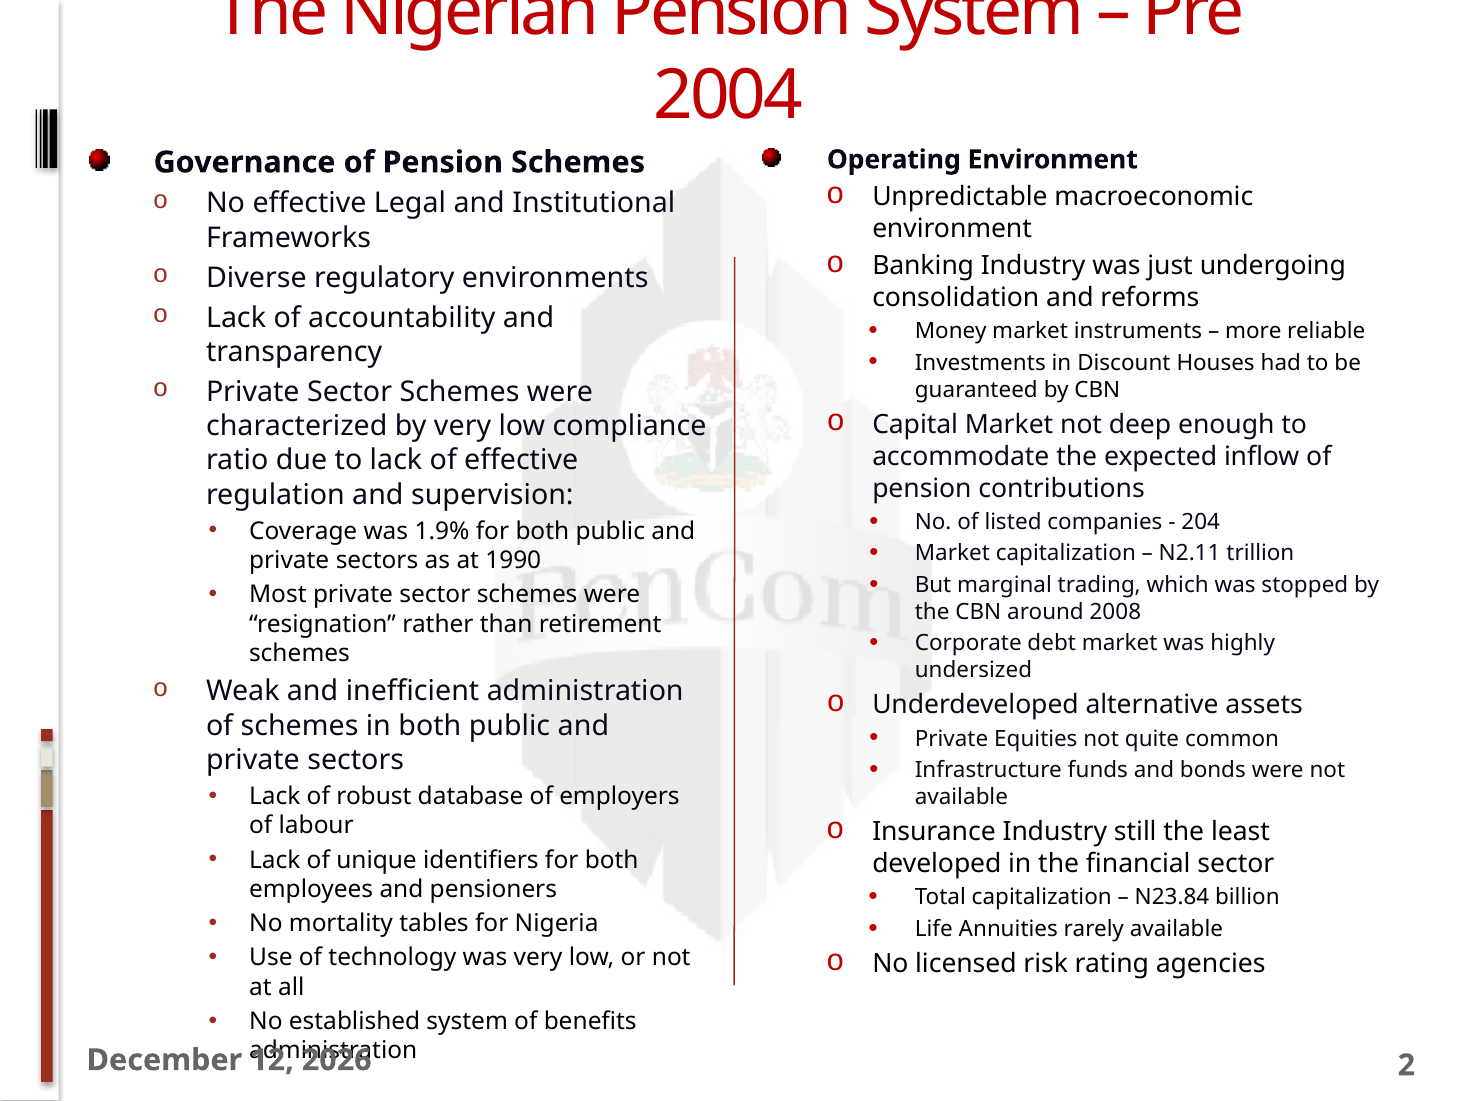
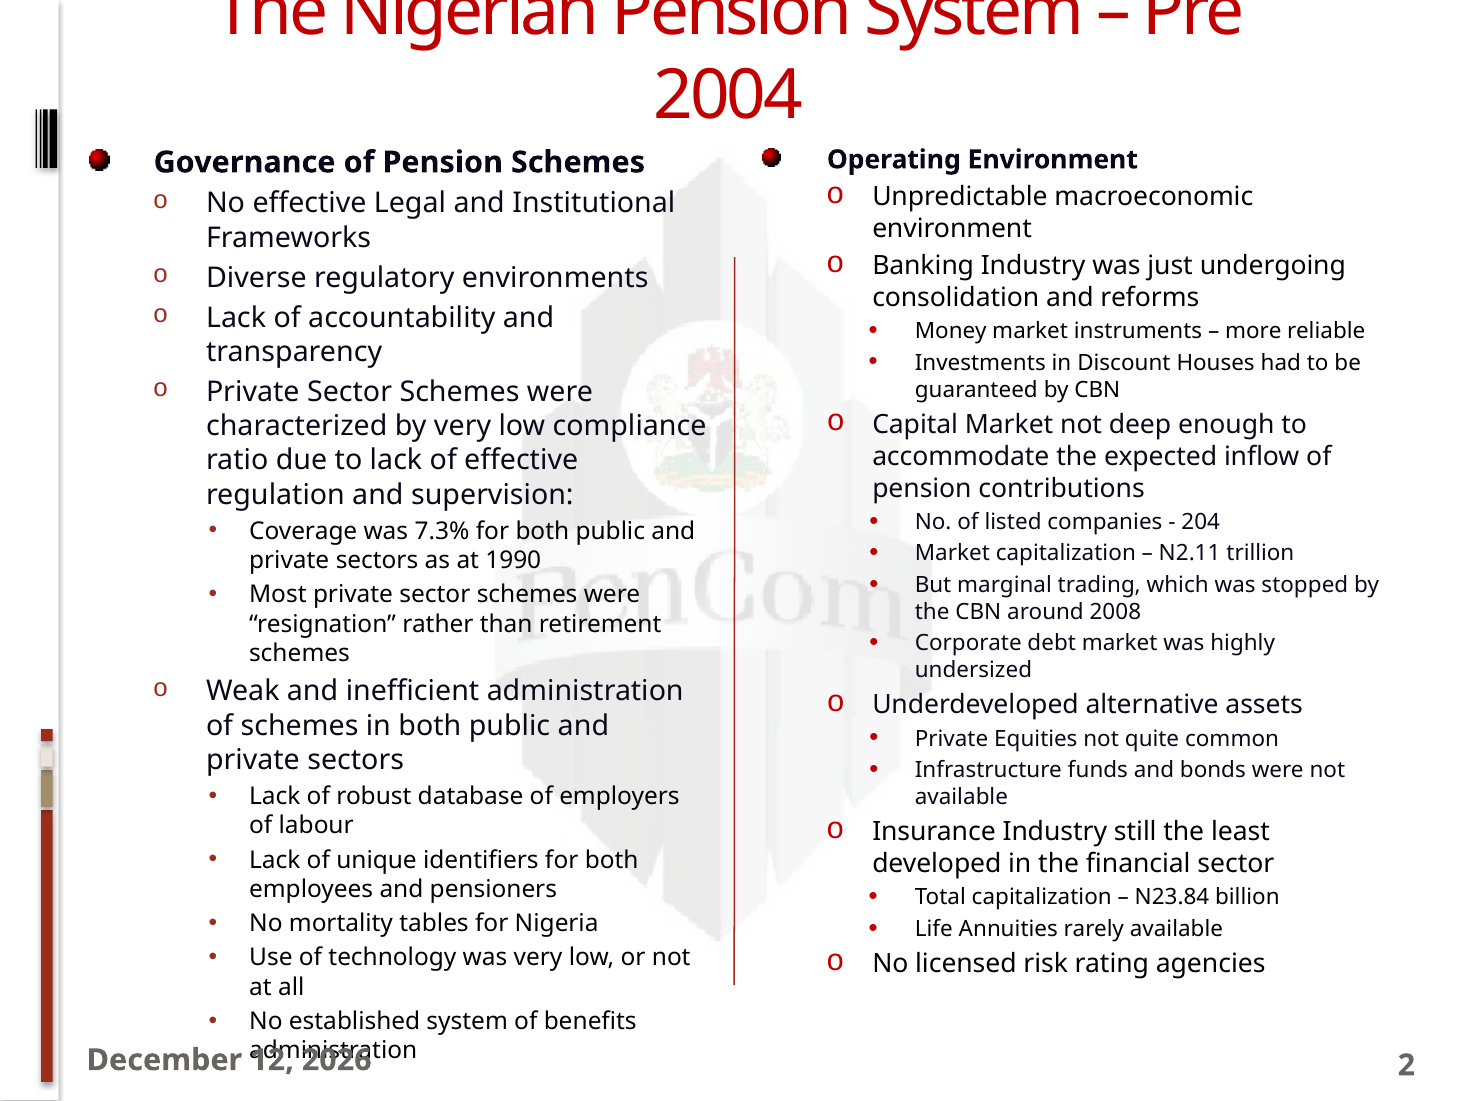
1.9%: 1.9% -> 7.3%
